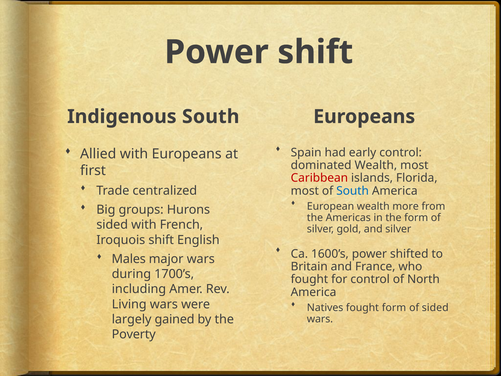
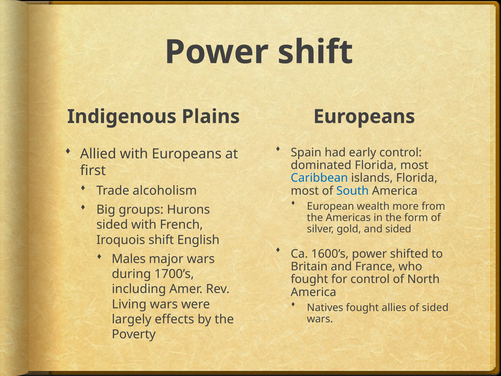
Indigenous South: South -> Plains
dominated Wealth: Wealth -> Florida
Caribbean colour: red -> blue
centralized: centralized -> alcoholism
and silver: silver -> sided
fought form: form -> allies
gained: gained -> effects
